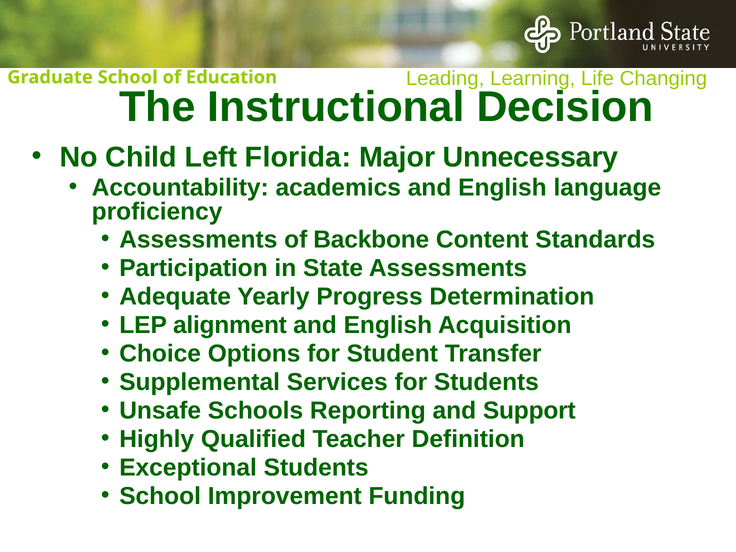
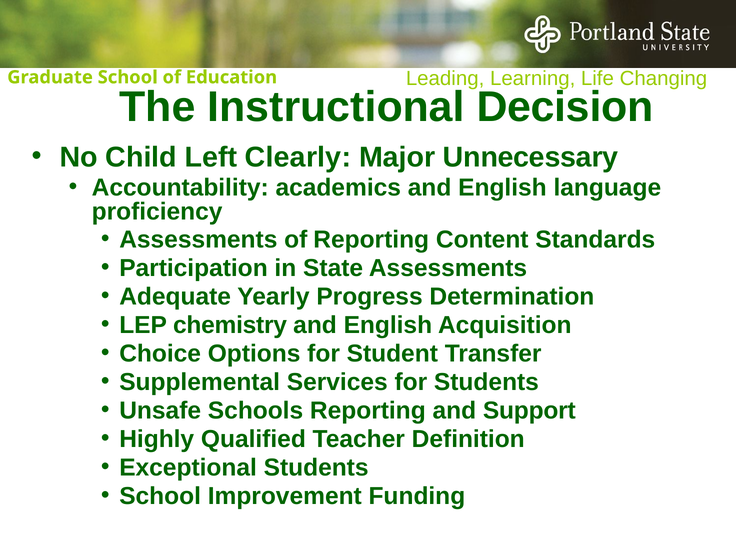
Florida: Florida -> Clearly
of Backbone: Backbone -> Reporting
alignment: alignment -> chemistry
